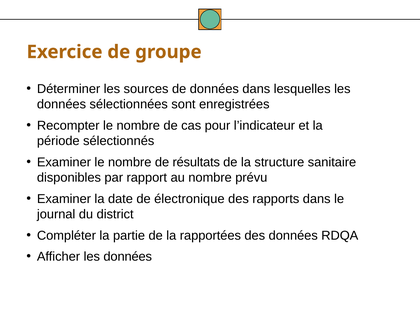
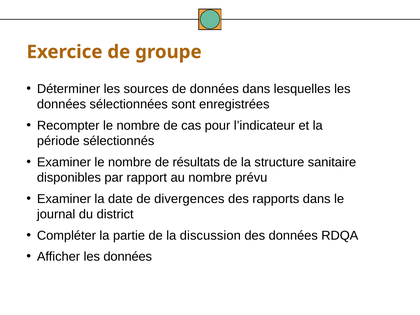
électronique: électronique -> divergences
rapportées: rapportées -> discussion
